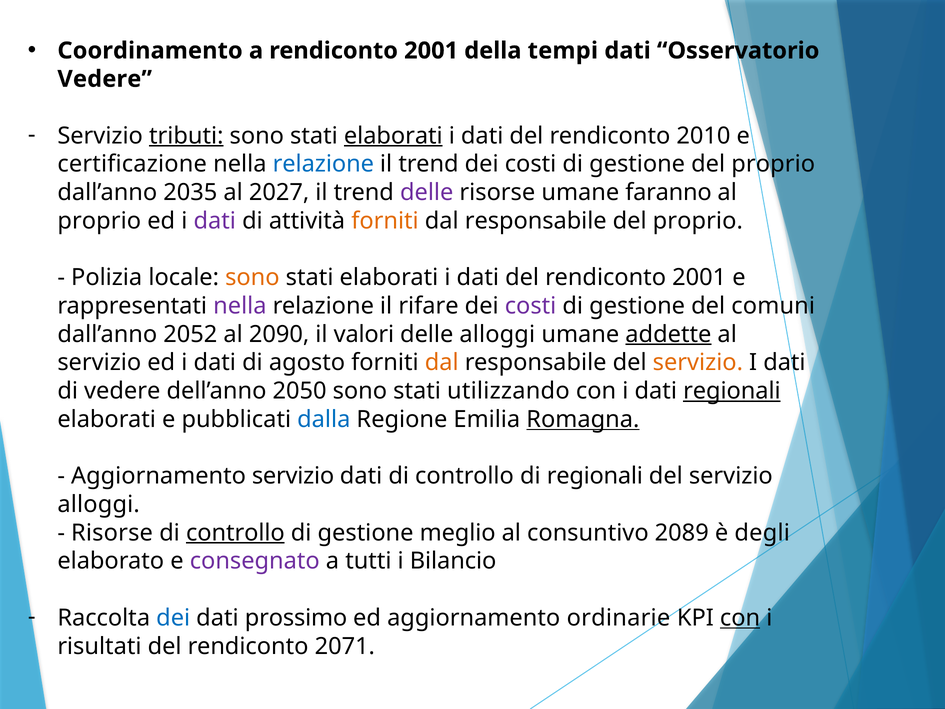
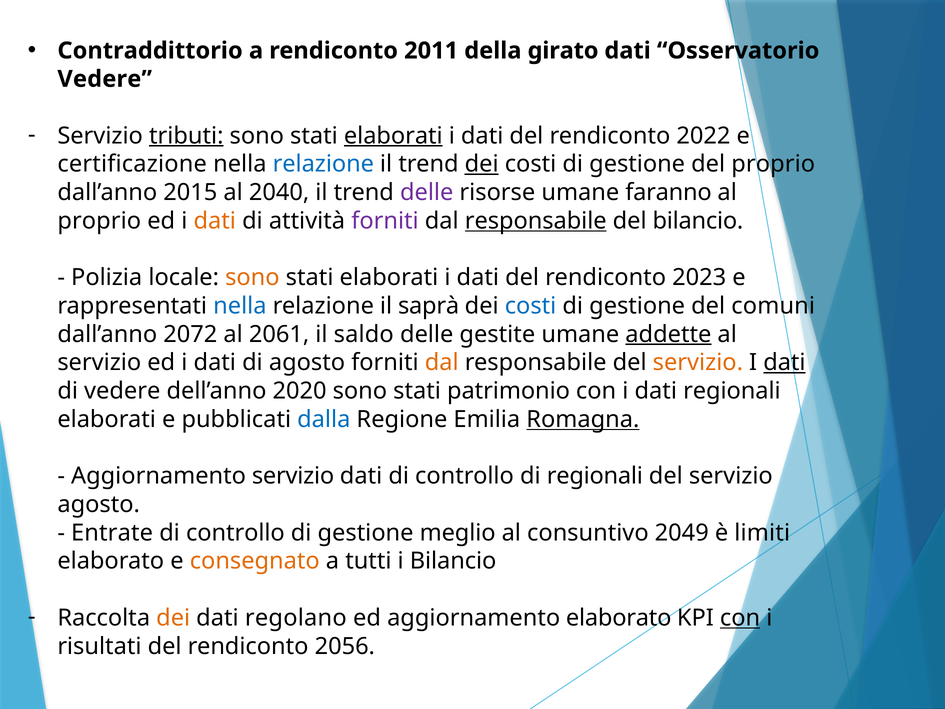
Coordinamento: Coordinamento -> Contraddittorio
a rendiconto 2001: 2001 -> 2011
tempi: tempi -> girato
2010: 2010 -> 2022
dei at (482, 164) underline: none -> present
2035: 2035 -> 2015
2027: 2027 -> 2040
dati at (215, 221) colour: purple -> orange
forniti at (385, 221) colour: orange -> purple
responsabile at (536, 221) underline: none -> present
proprio at (698, 221): proprio -> bilancio
del rendiconto 2001: 2001 -> 2023
nella at (240, 306) colour: purple -> blue
rifare: rifare -> saprà
costi at (531, 306) colour: purple -> blue
2052: 2052 -> 2072
2090: 2090 -> 2061
valori: valori -> saldo
delle alloggi: alloggi -> gestite
dati at (784, 363) underline: none -> present
2050: 2050 -> 2020
utilizzando: utilizzando -> patrimonio
regionali at (732, 391) underline: present -> none
alloggi at (99, 504): alloggi -> agosto
Risorse at (112, 533): Risorse -> Entrate
controllo at (235, 533) underline: present -> none
2089: 2089 -> 2049
degli: degli -> limiti
consegnato colour: purple -> orange
dei at (173, 618) colour: blue -> orange
prossimo: prossimo -> regolano
aggiornamento ordinarie: ordinarie -> elaborato
2071: 2071 -> 2056
